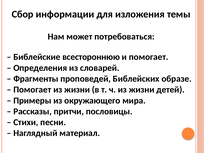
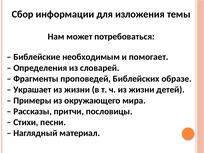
всестороннюю: всестороннюю -> необходимым
Помогает at (32, 90): Помогает -> Украшает
